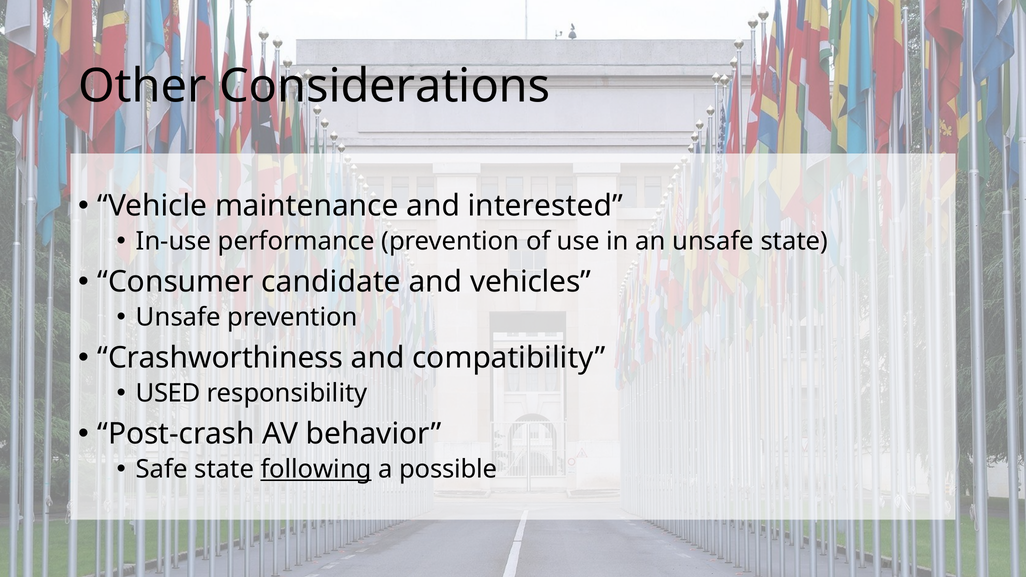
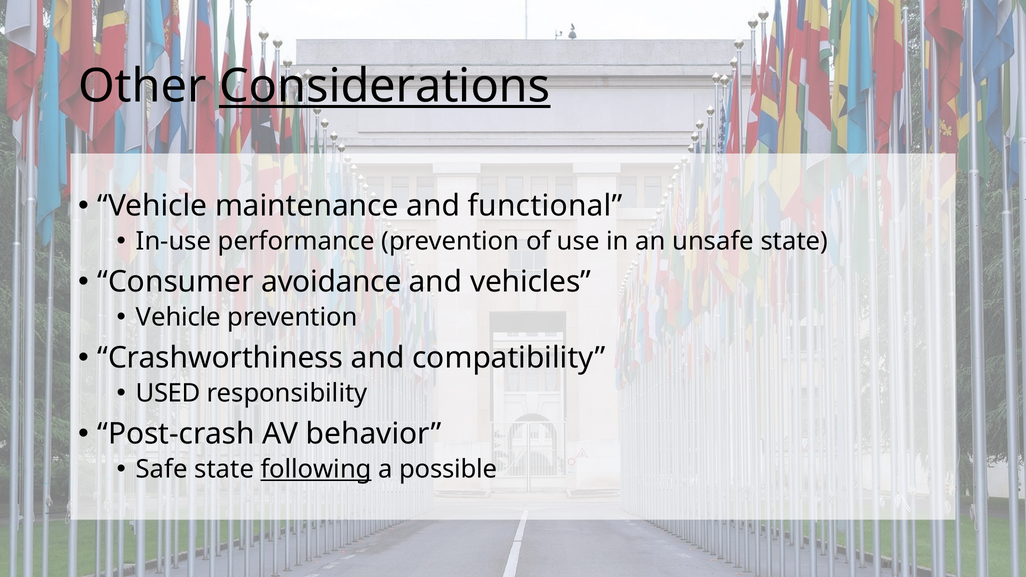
Considerations underline: none -> present
interested: interested -> functional
candidate: candidate -> avoidance
Unsafe at (178, 317): Unsafe -> Vehicle
